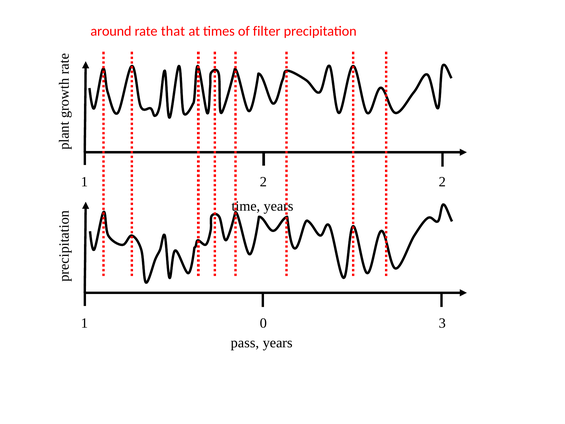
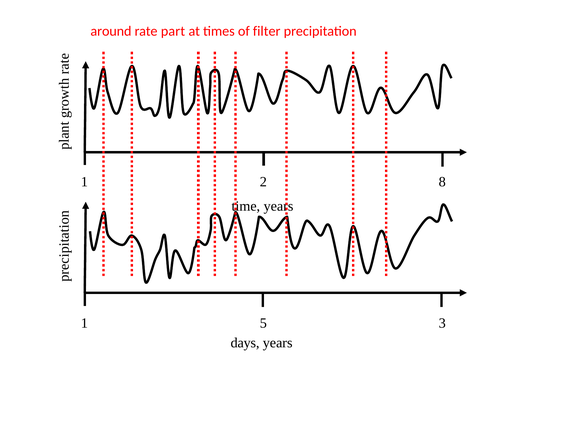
that: that -> part
2 2: 2 -> 8
0: 0 -> 5
pass: pass -> days
